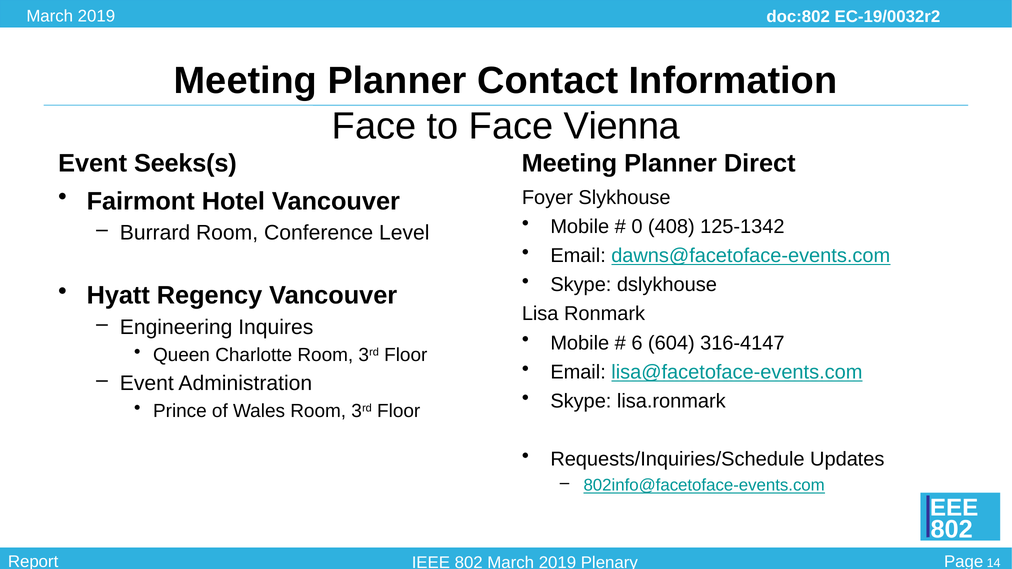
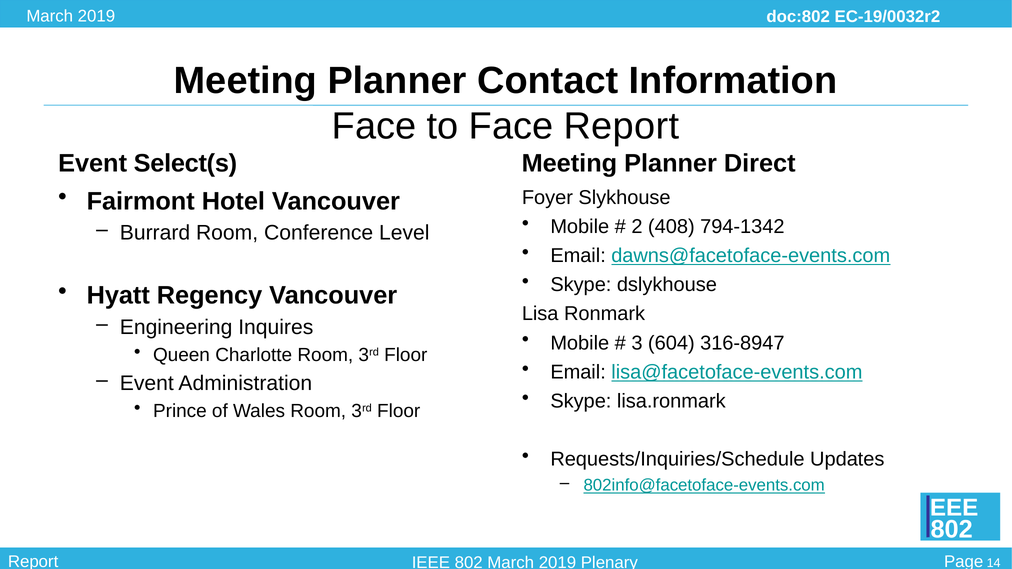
Face Vienna: Vienna -> Report
Seeks(s: Seeks(s -> Select(s
0: 0 -> 2
125-1342: 125-1342 -> 794-1342
6: 6 -> 3
316-4147: 316-4147 -> 316-8947
